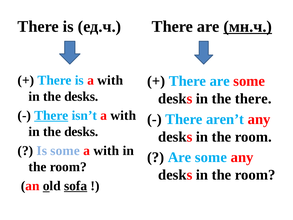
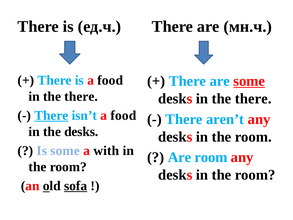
мн.ч underline: present -> none
is a with: with -> food
some at (249, 81) underline: none -> present
desks at (81, 96): desks -> there
isn’t a with: with -> food
some at (211, 157): some -> room
